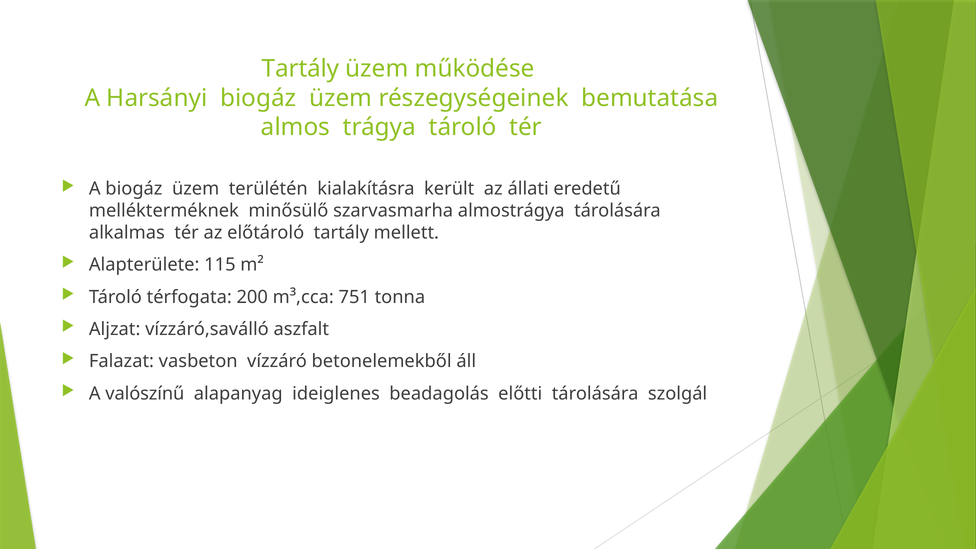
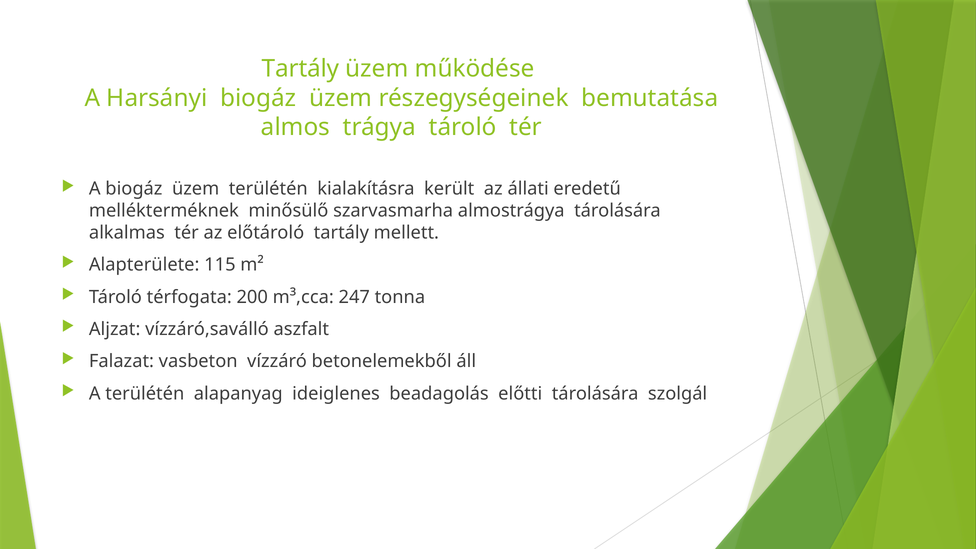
751: 751 -> 247
A valószínű: valószínű -> terülétén
